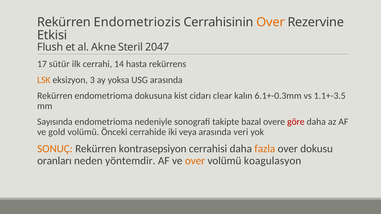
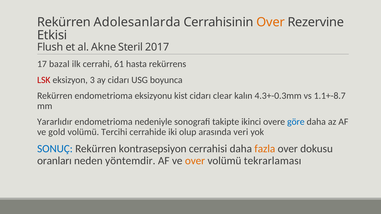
Endometriozis: Endometriozis -> Adolesanlarda
2047: 2047 -> 2017
sütür: sütür -> bazal
14: 14 -> 61
LSK colour: orange -> red
ay yoksa: yoksa -> cidarı
USG arasında: arasında -> boyunca
dokusuna: dokusuna -> eksizyonu
6.1+-0.3mm: 6.1+-0.3mm -> 4.3+-0.3mm
1.1+-3.5: 1.1+-3.5 -> 1.1+-8.7
Sayısında: Sayısında -> Yararlıdır
bazal: bazal -> ikinci
göre colour: red -> blue
Önceki: Önceki -> Tercihi
veya: veya -> olup
SONUÇ colour: orange -> blue
koagulasyon: koagulasyon -> tekrarlaması
